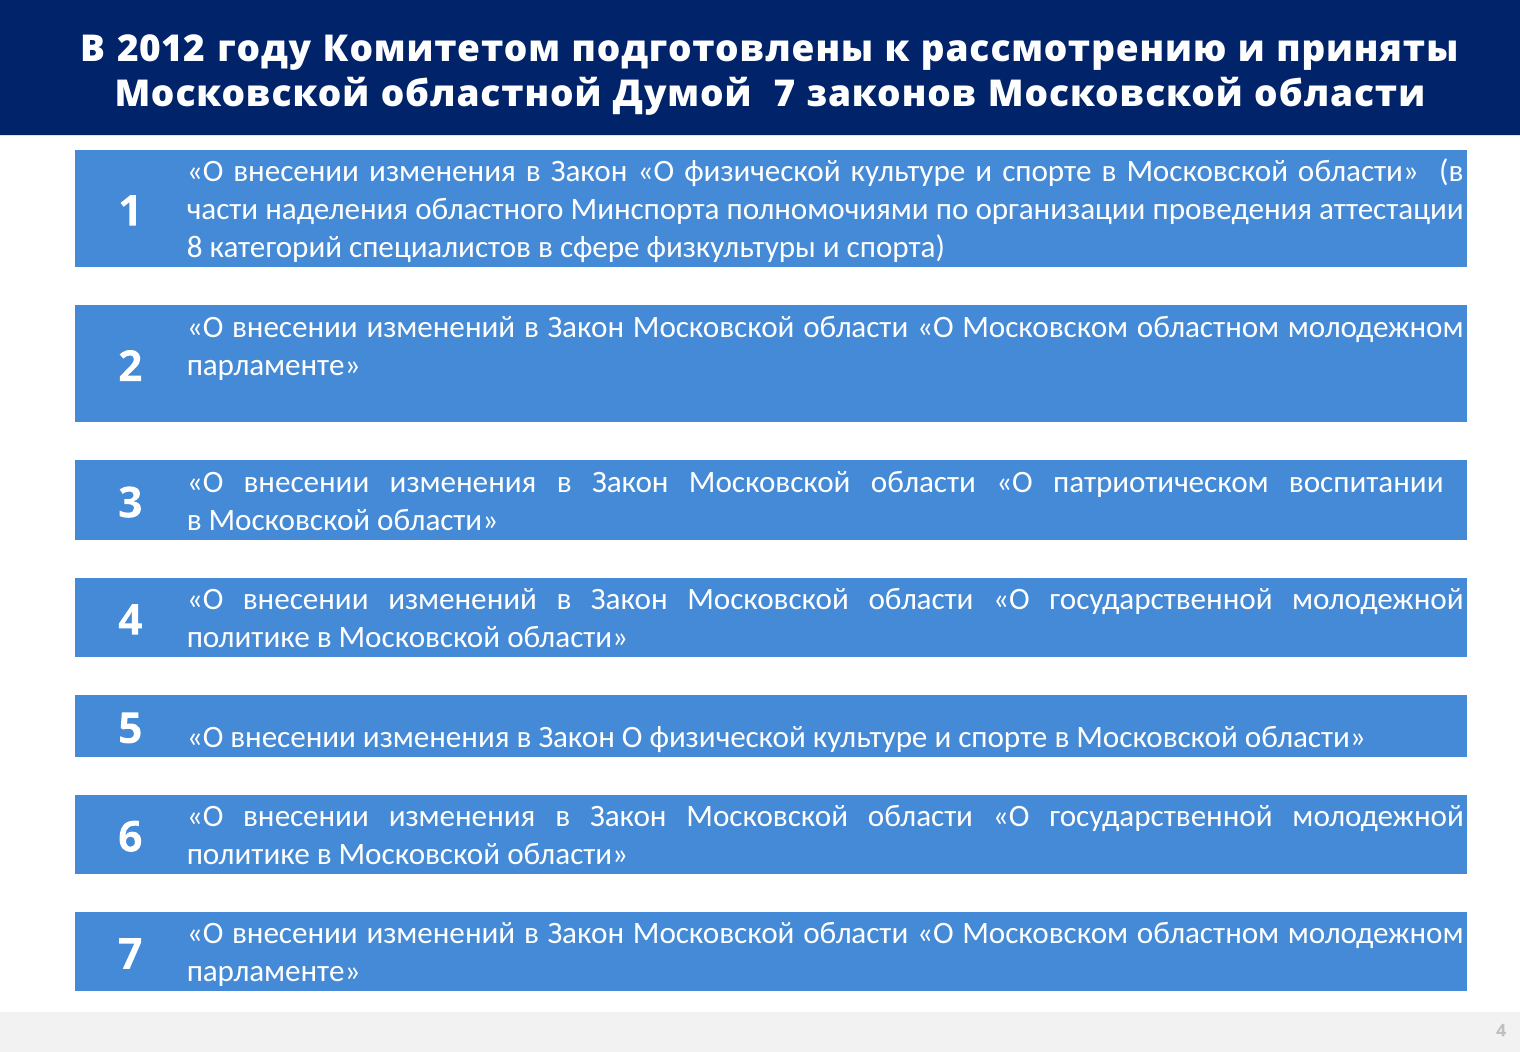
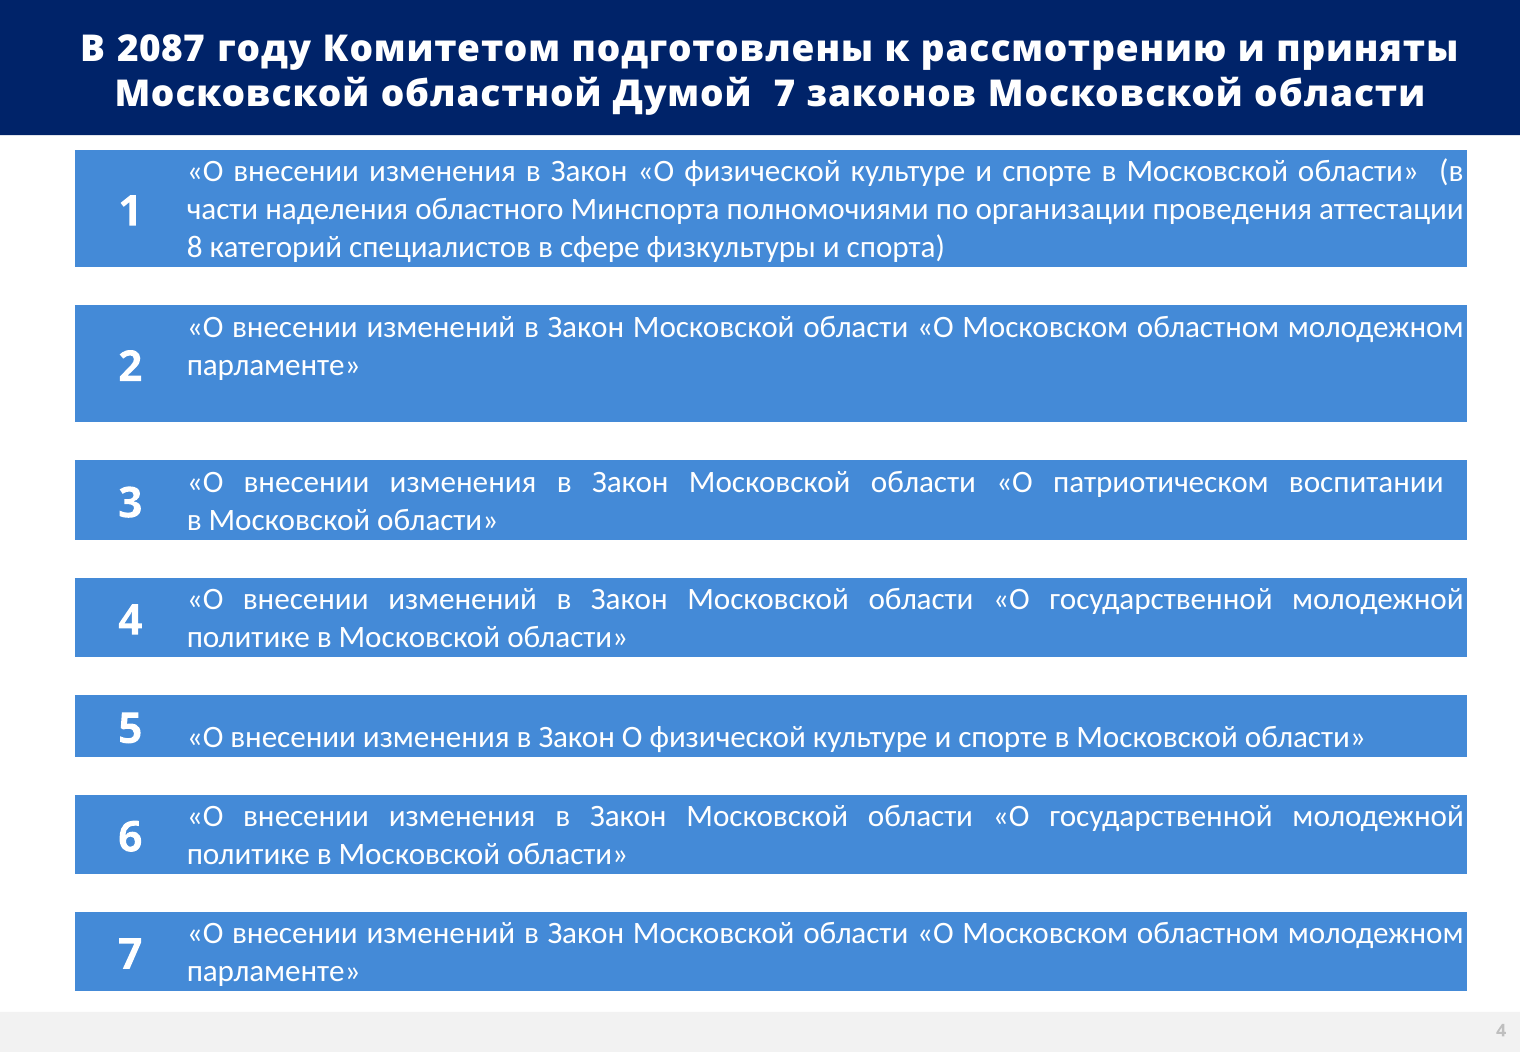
2012: 2012 -> 2087
